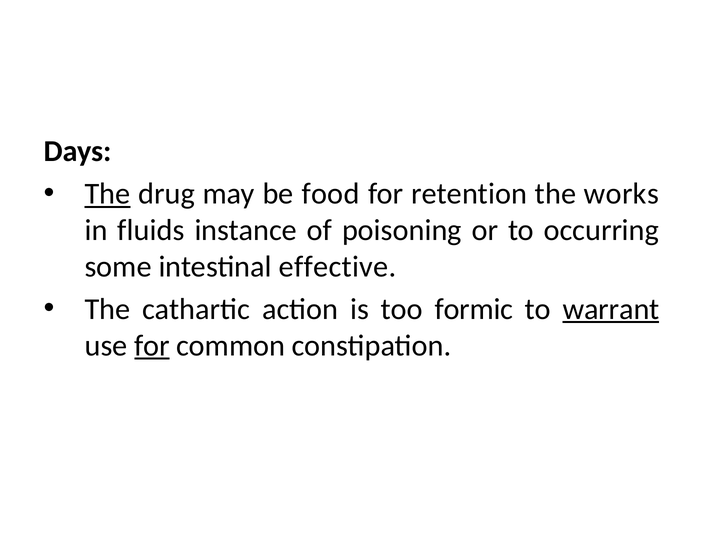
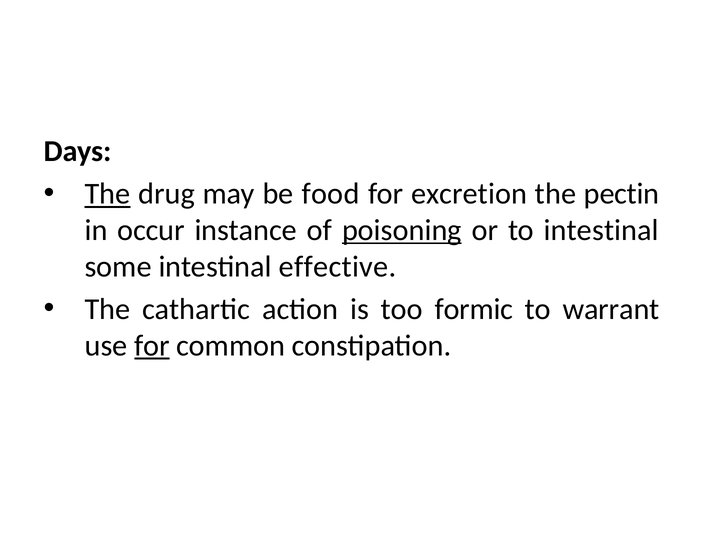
retention: retention -> excretion
works: works -> pectin
fluids: fluids -> occur
poisoning underline: none -> present
to occurring: occurring -> intestinal
warrant underline: present -> none
